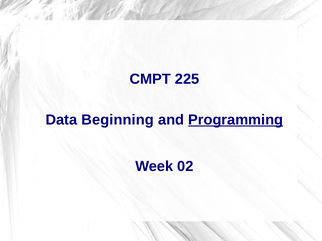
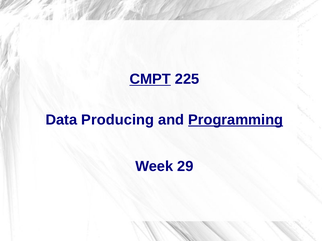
CMPT underline: none -> present
Beginning: Beginning -> Producing
02: 02 -> 29
